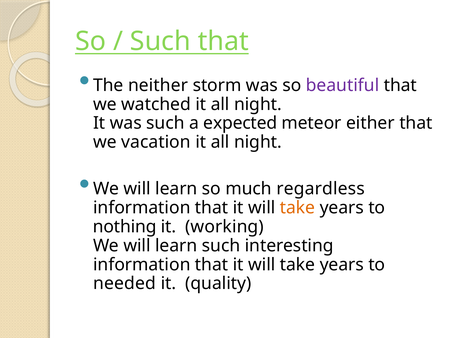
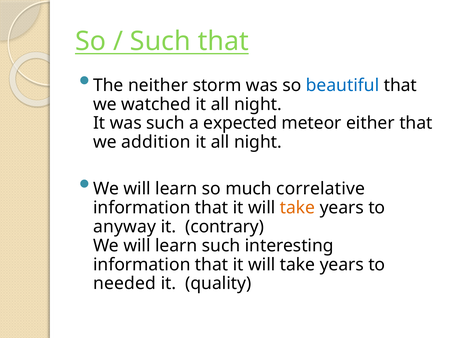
beautiful colour: purple -> blue
vacation: vacation -> addition
regardless: regardless -> correlative
nothing: nothing -> anyway
working: working -> contrary
